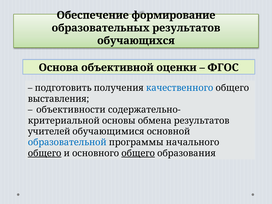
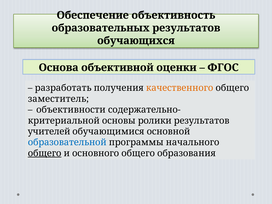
формирование: формирование -> объективность
подготовить: подготовить -> разработать
качественного colour: blue -> orange
выставления: выставления -> заместитель
обмена: обмена -> ролики
общего at (138, 153) underline: present -> none
